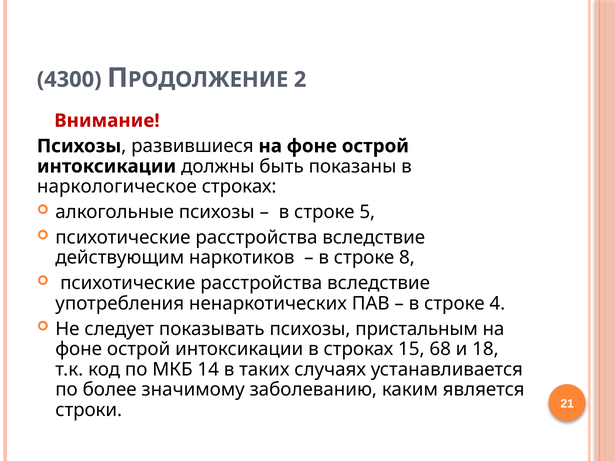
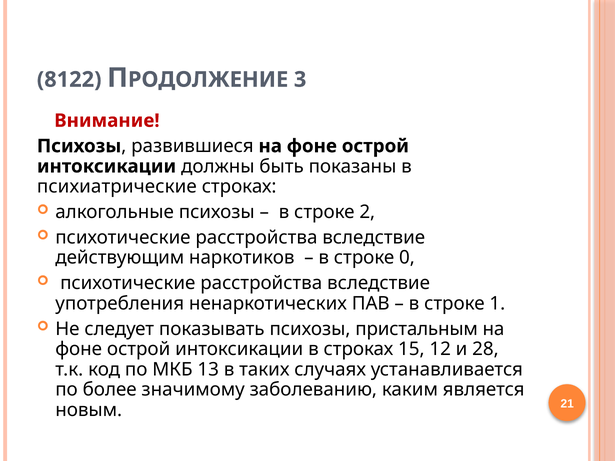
4300: 4300 -> 8122
2: 2 -> 3
наркологическое: наркологическое -> психиатрические
5: 5 -> 2
8: 8 -> 0
4: 4 -> 1
68: 68 -> 12
18: 18 -> 28
14: 14 -> 13
строки: строки -> новым
